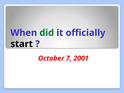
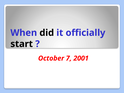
did colour: green -> black
